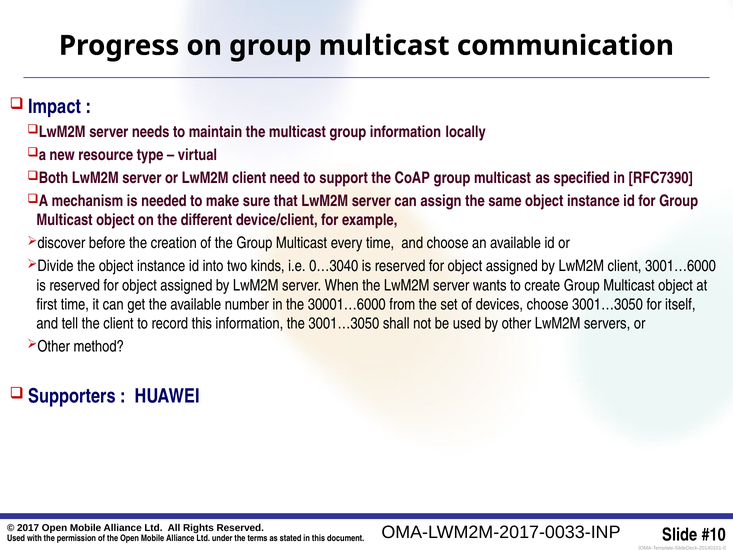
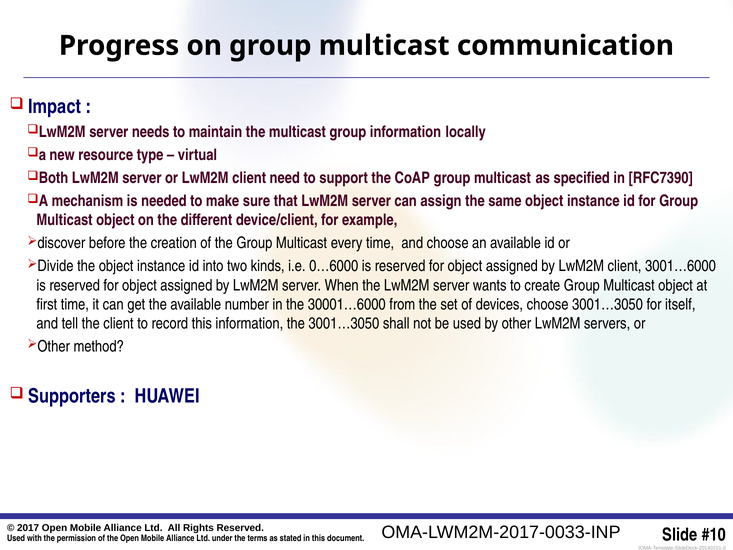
0…3040: 0…3040 -> 0…6000
